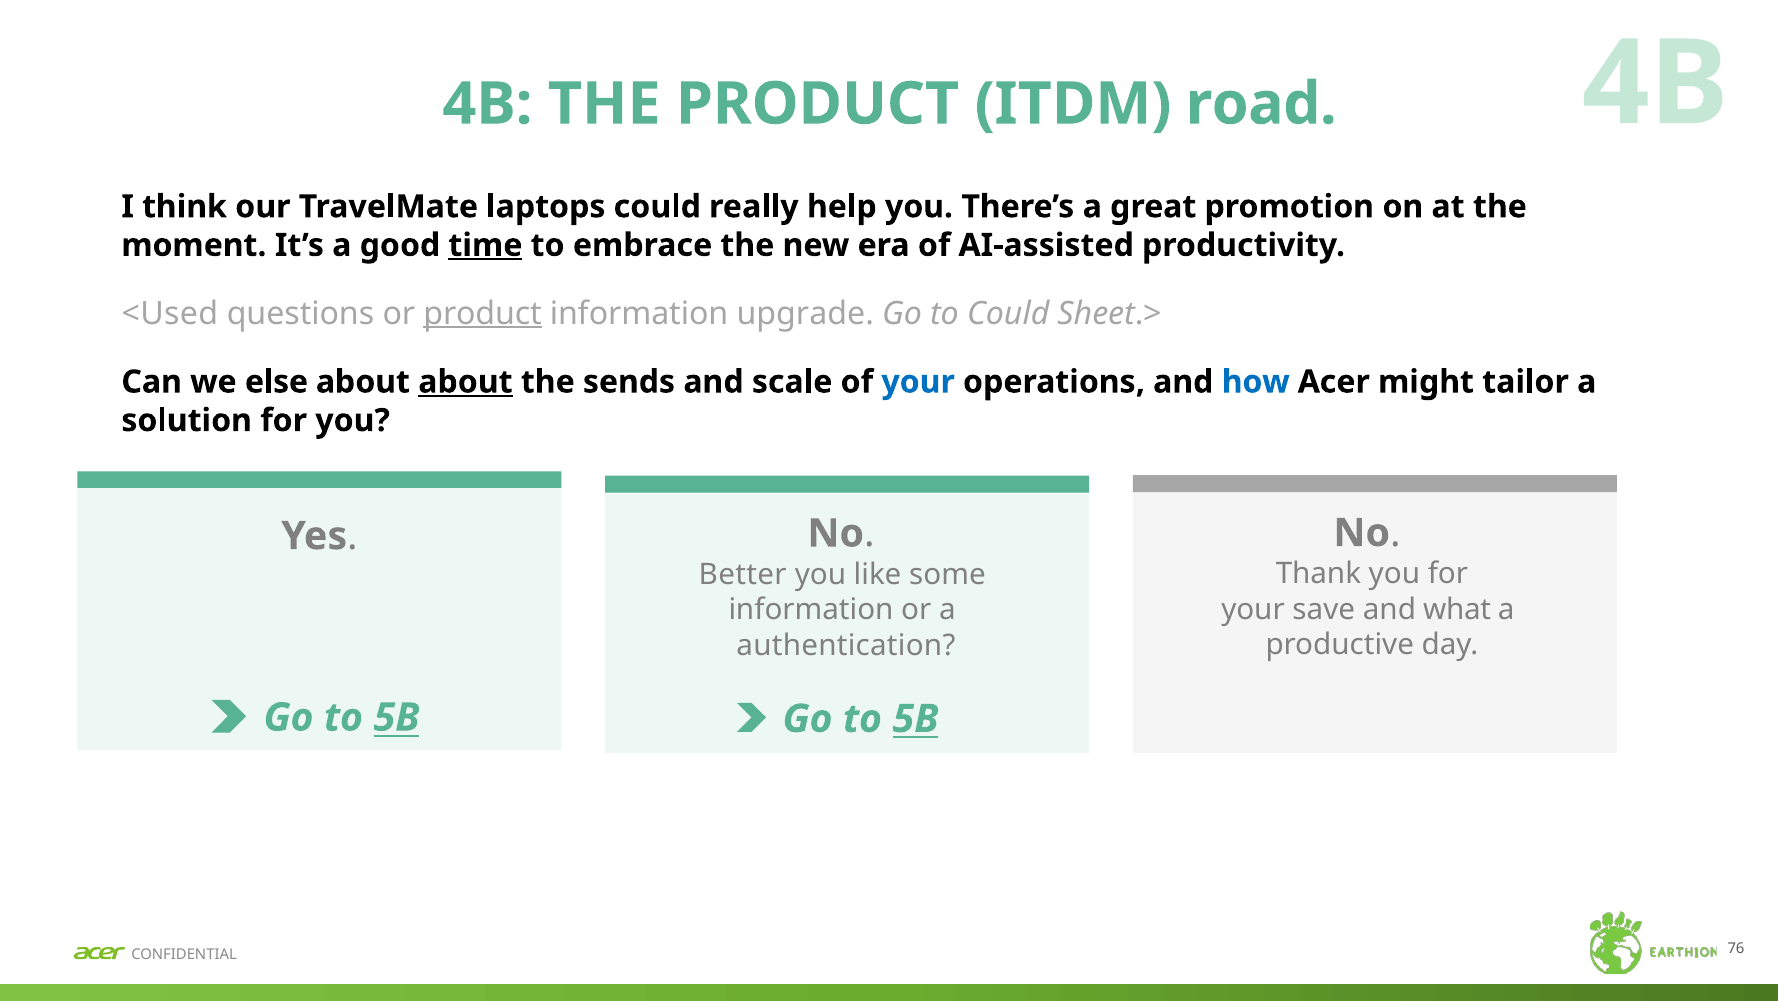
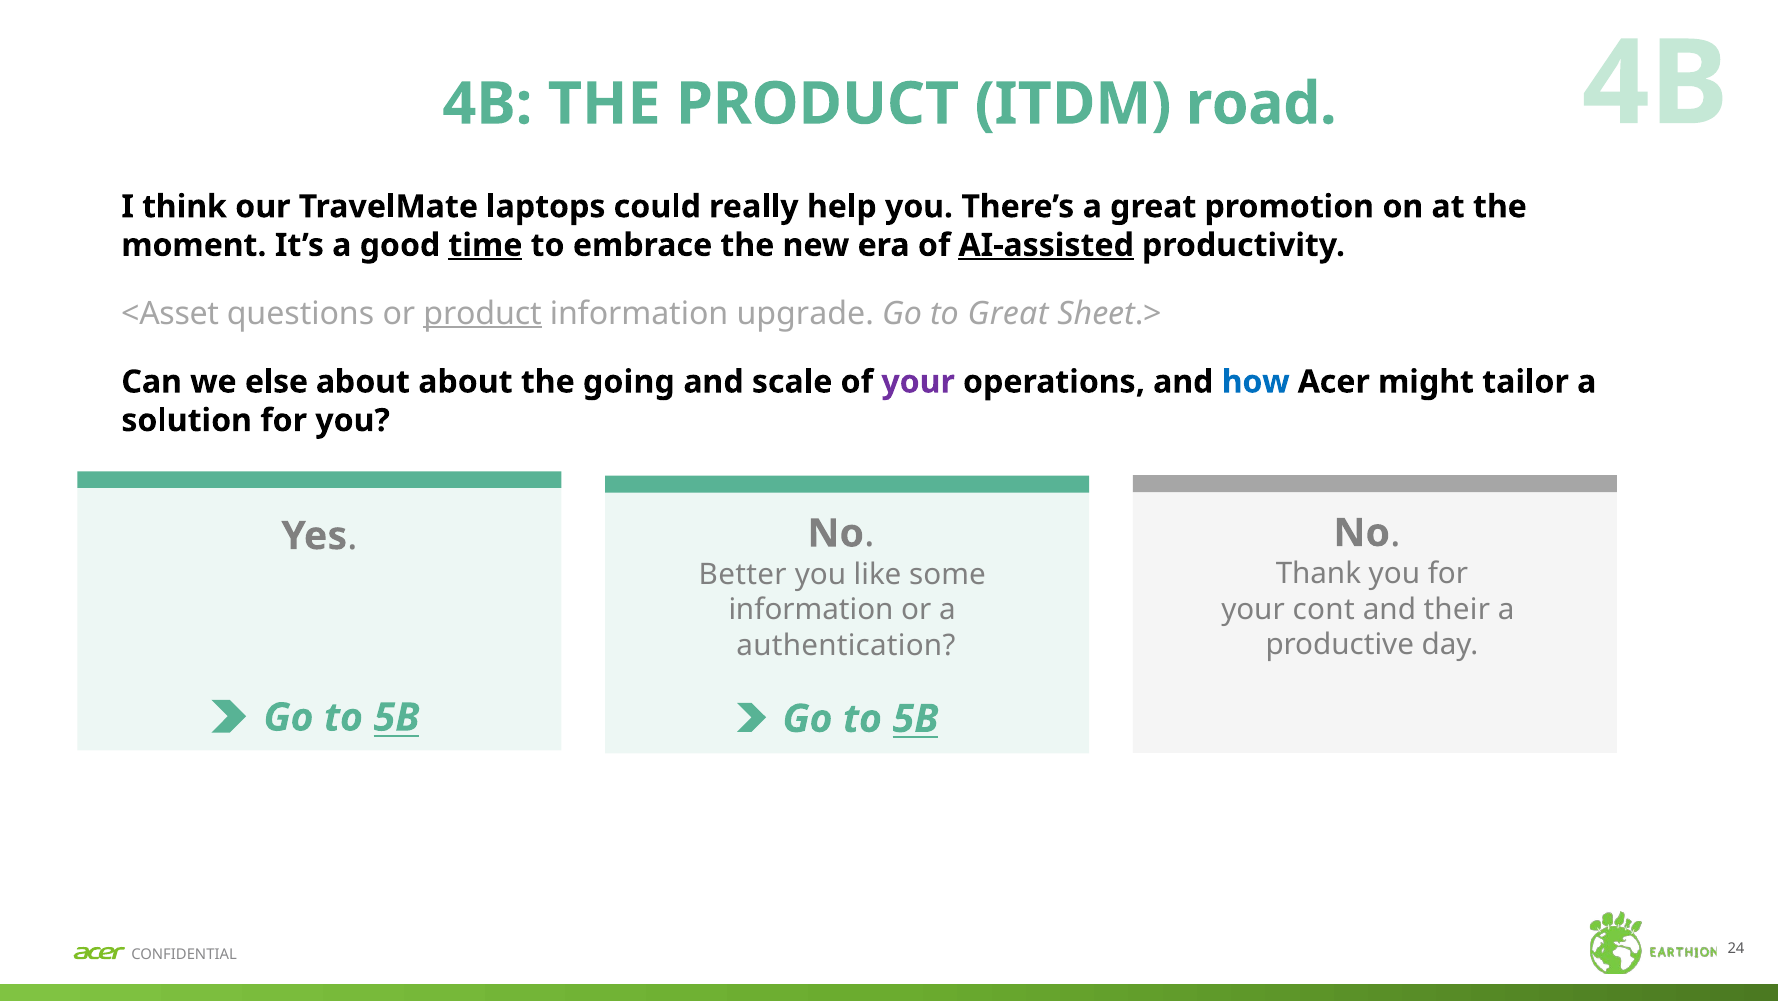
AI-assisted underline: none -> present
<Used: <Used -> <Asset
to Could: Could -> Great
about at (465, 382) underline: present -> none
sends: sends -> going
your at (918, 382) colour: blue -> purple
save: save -> cont
what: what -> their
76: 76 -> 24
